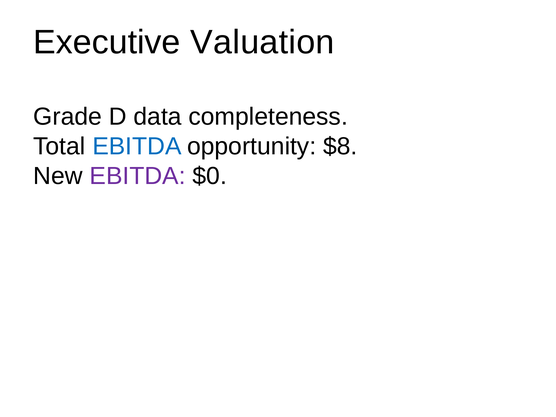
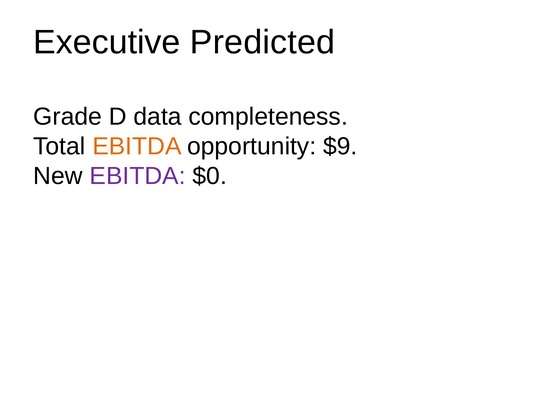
Valuation: Valuation -> Predicted
EBITDA at (137, 146) colour: blue -> orange
$8: $8 -> $9
